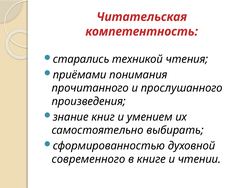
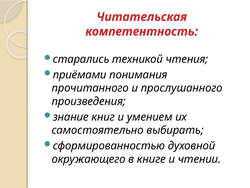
современного: современного -> окружающего
